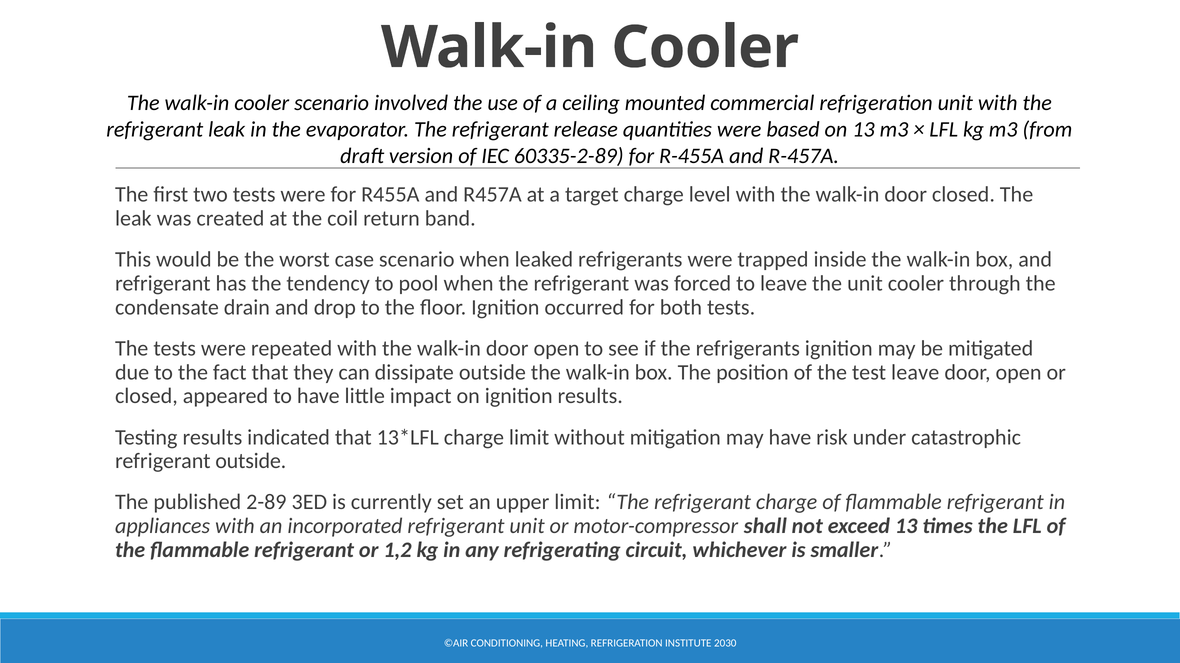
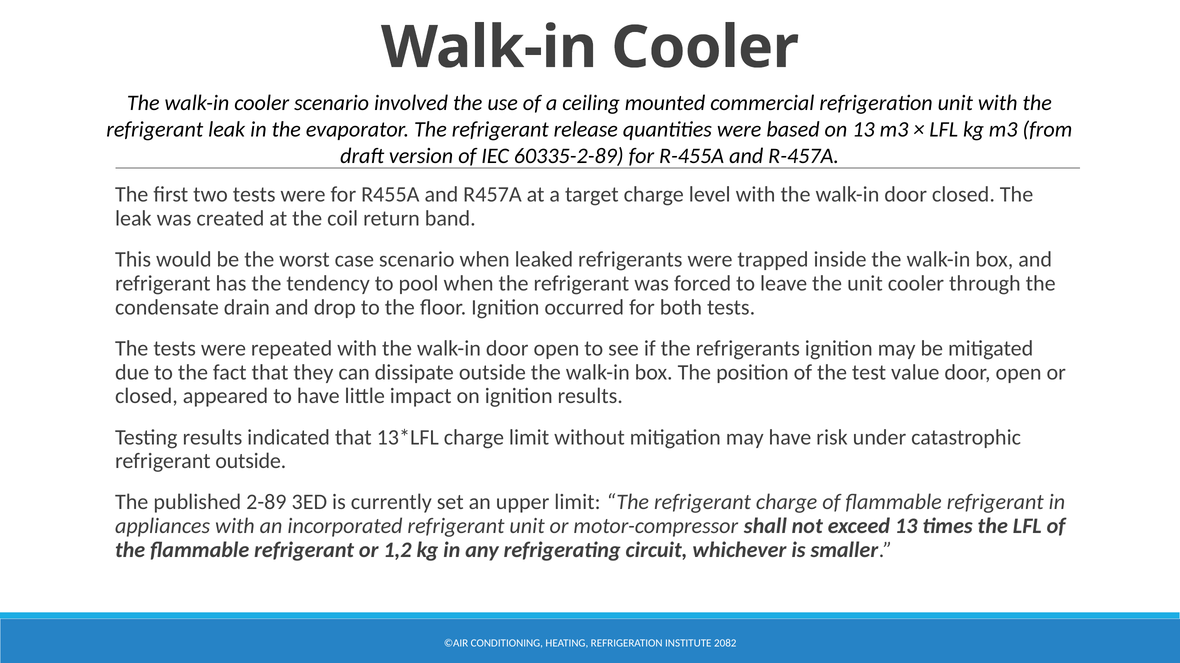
test leave: leave -> value
2030: 2030 -> 2082
